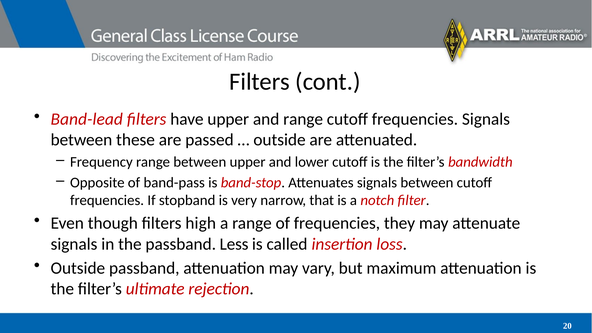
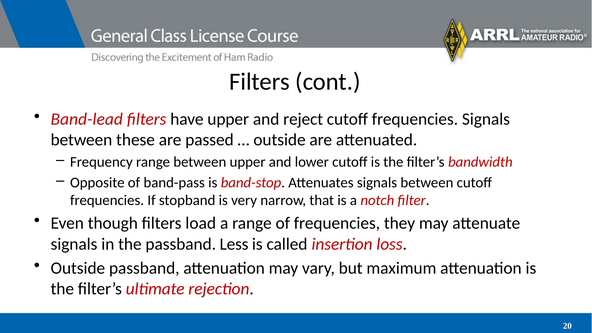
and range: range -> reject
high: high -> load
